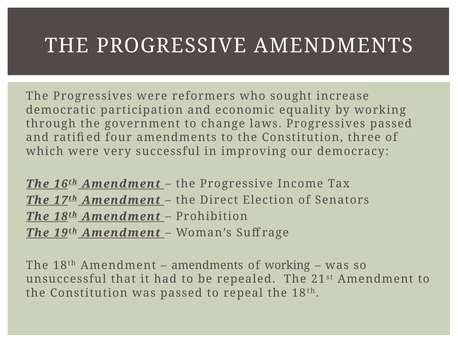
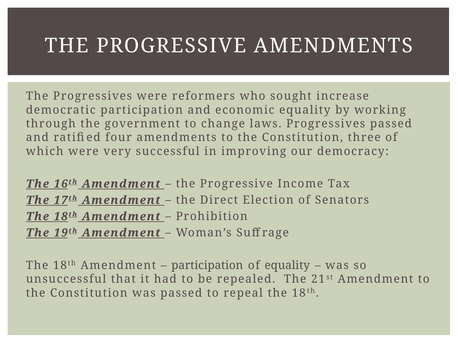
amendments at (207, 265): amendments -> participation
of working: working -> equality
